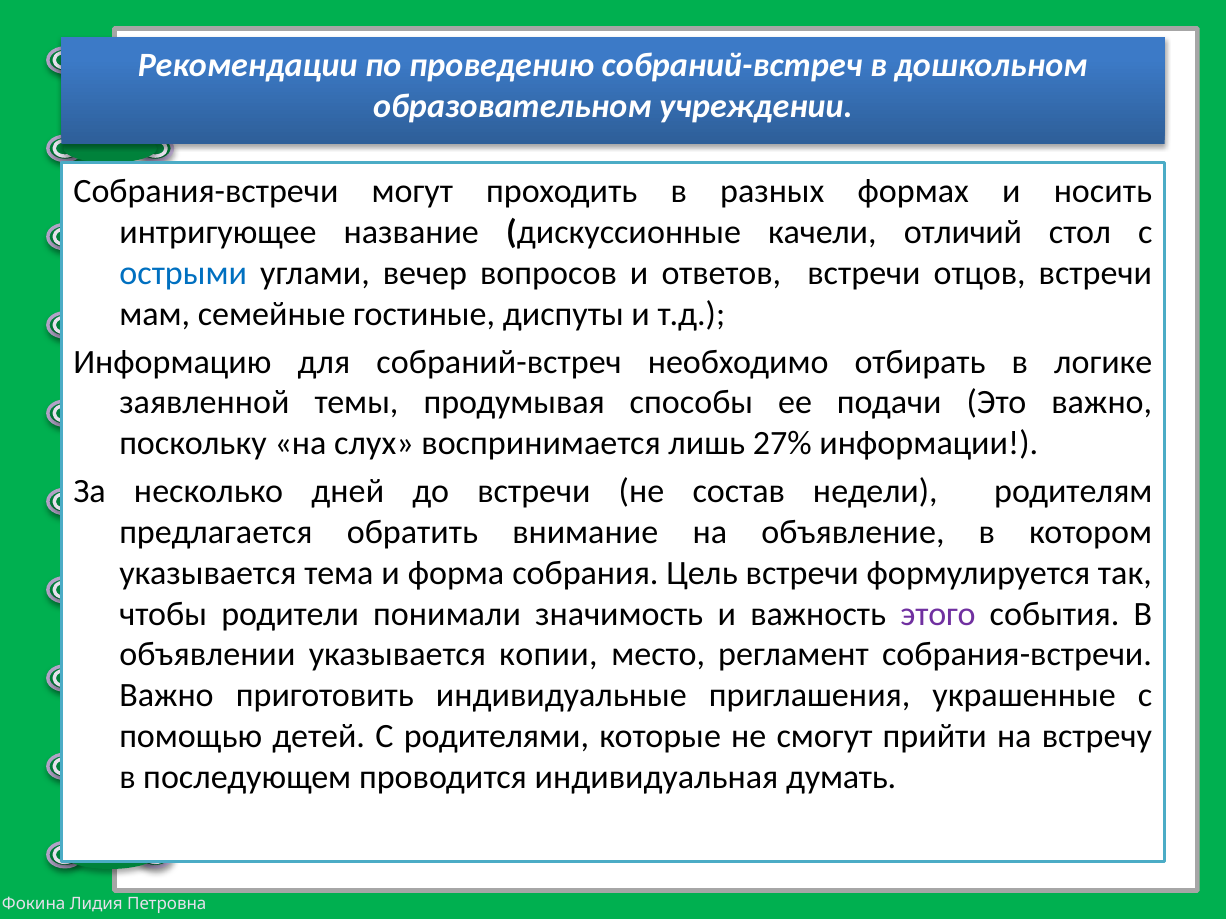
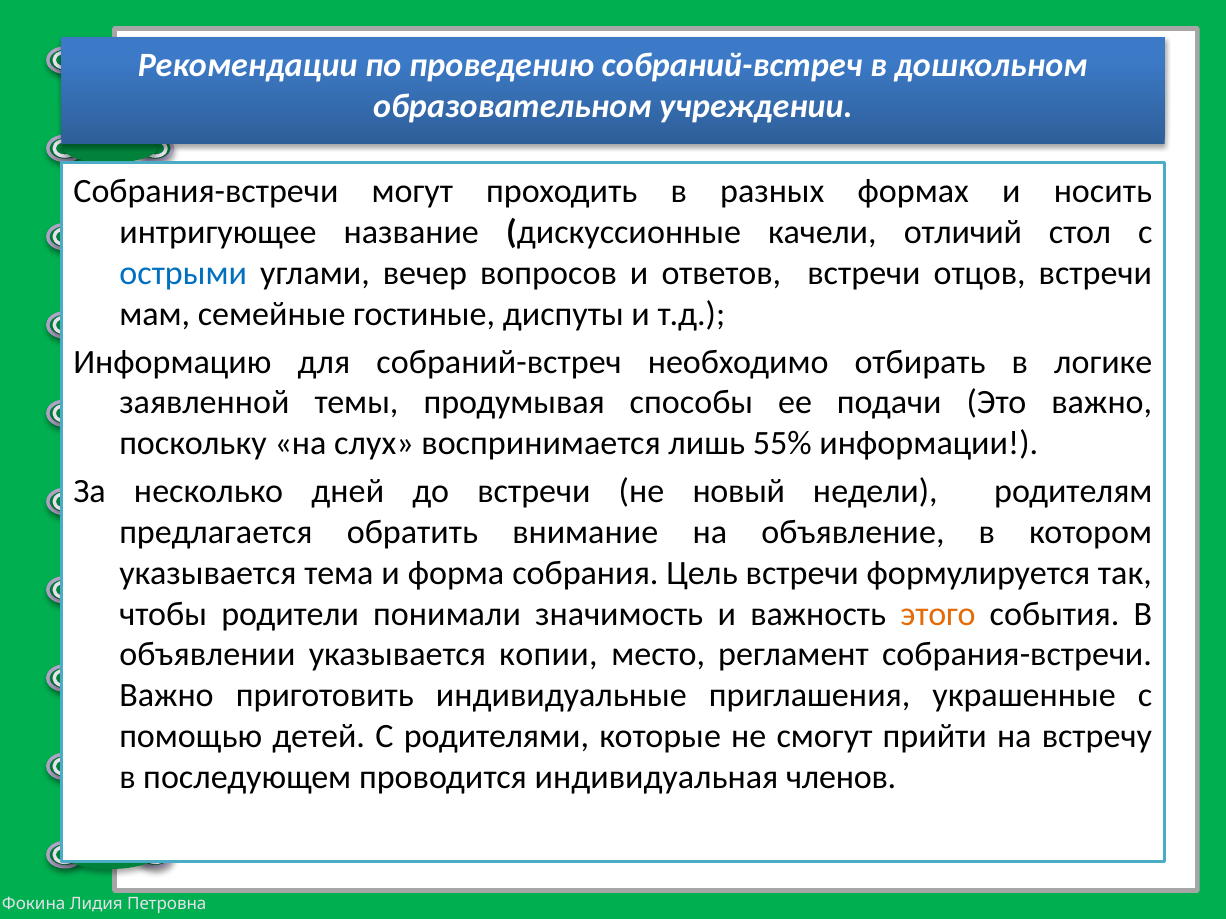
27%: 27% -> 55%
состав: состав -> новый
этого colour: purple -> orange
думать: думать -> членов
